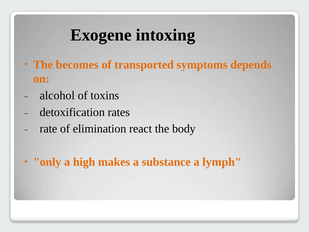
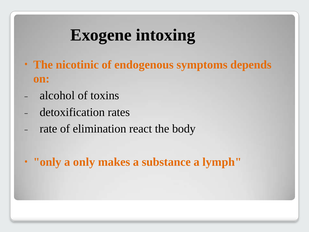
becomes: becomes -> nicotinic
transported: transported -> endogenous
a high: high -> only
